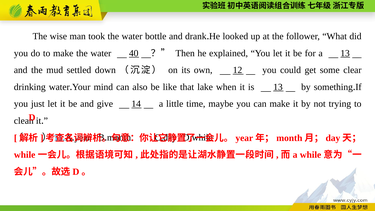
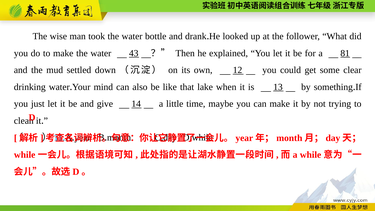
40: 40 -> 43
a 13: 13 -> 81
